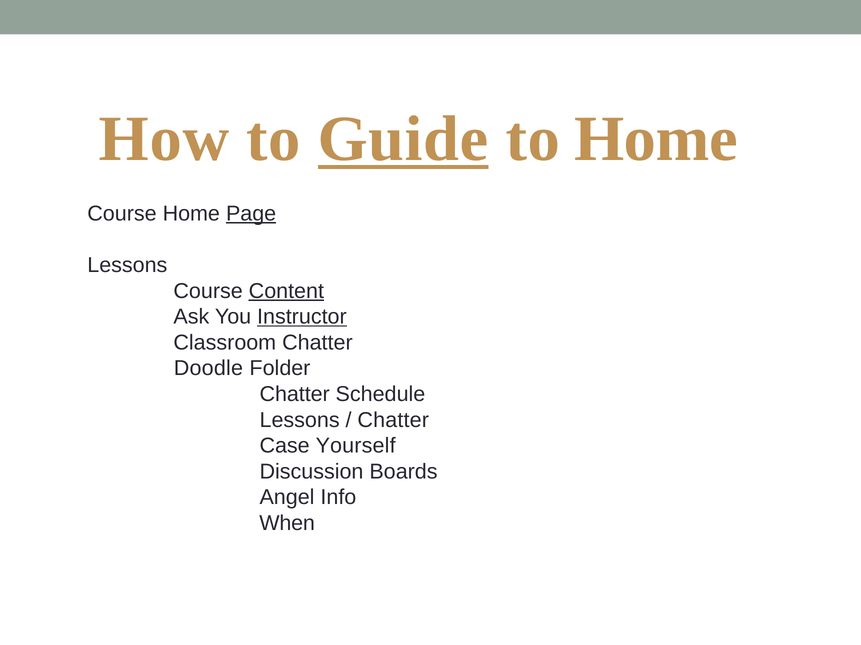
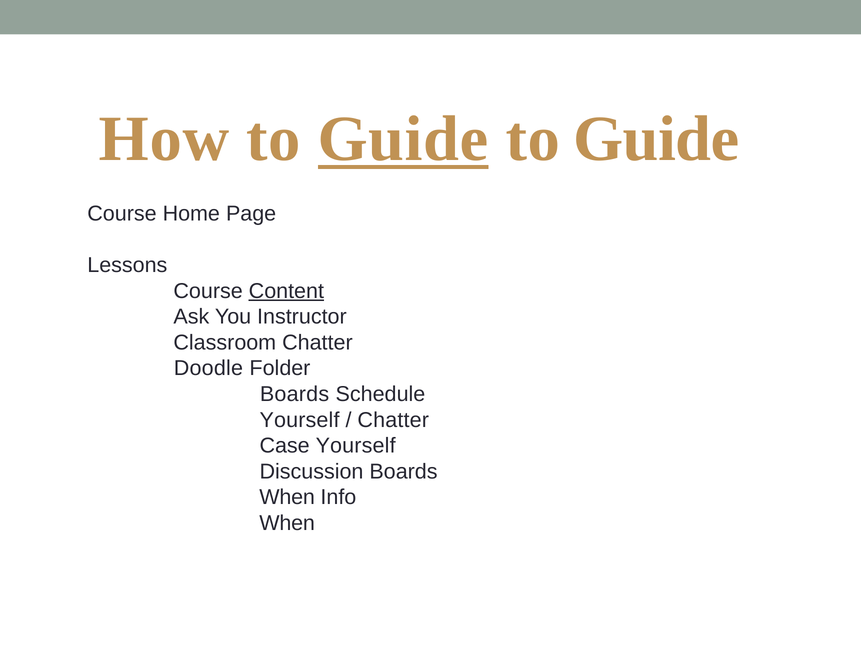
Home at (656, 139): Home -> Guide
Page underline: present -> none
Instructor underline: present -> none
Chatter at (295, 395): Chatter -> Boards
Lessons at (300, 420): Lessons -> Yourself
Angel at (287, 498): Angel -> When
